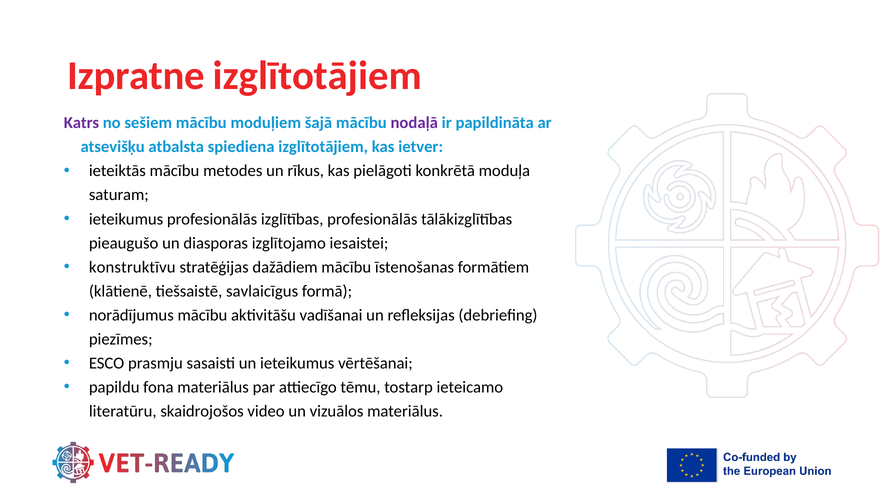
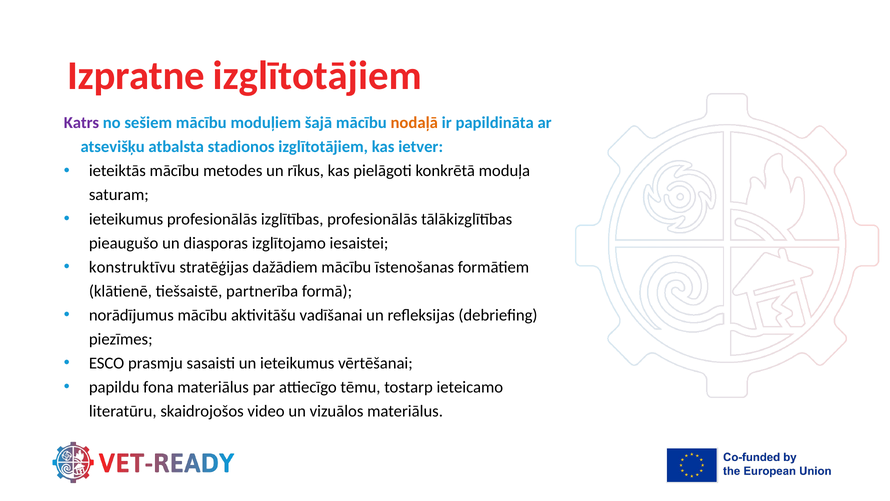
nodaļā colour: purple -> orange
spiediena: spiediena -> stadionos
savlaicīgus: savlaicīgus -> partnerība
